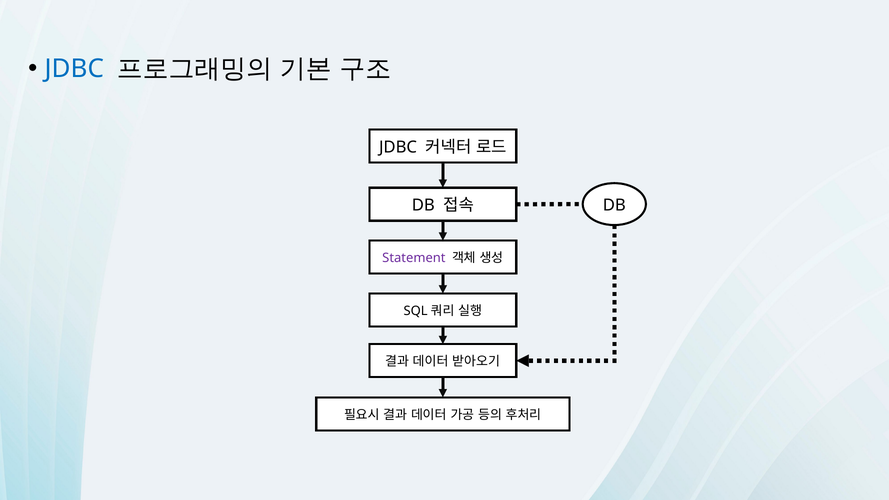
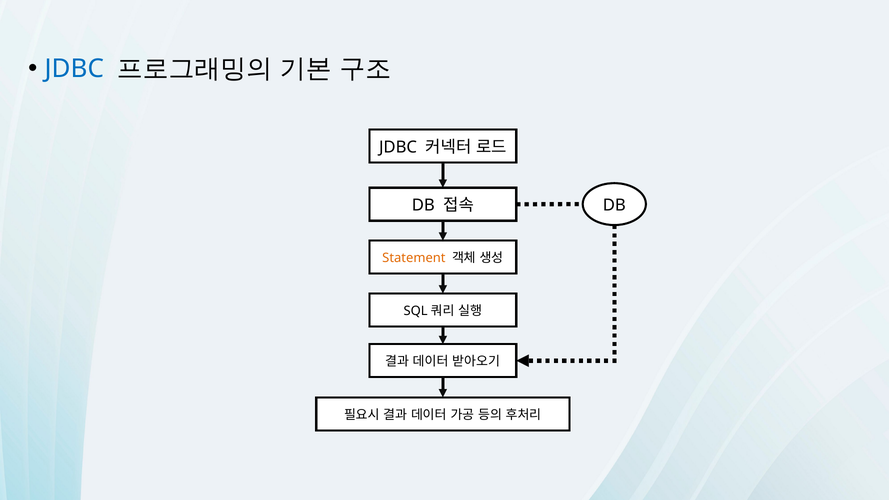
Statement colour: purple -> orange
